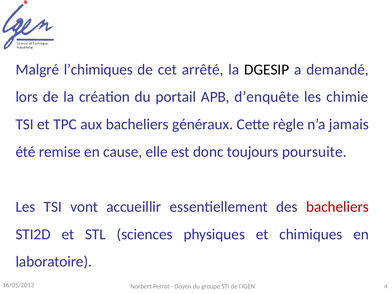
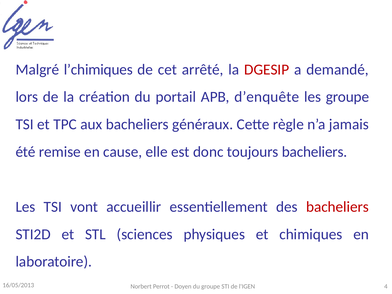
DGESIP colour: black -> red
les chimie: chimie -> groupe
toujours poursuite: poursuite -> bacheliers
